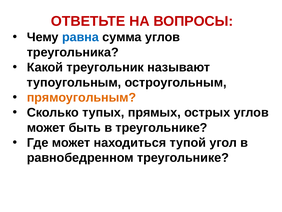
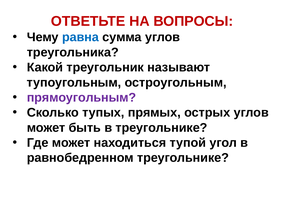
прямоугольным colour: orange -> purple
